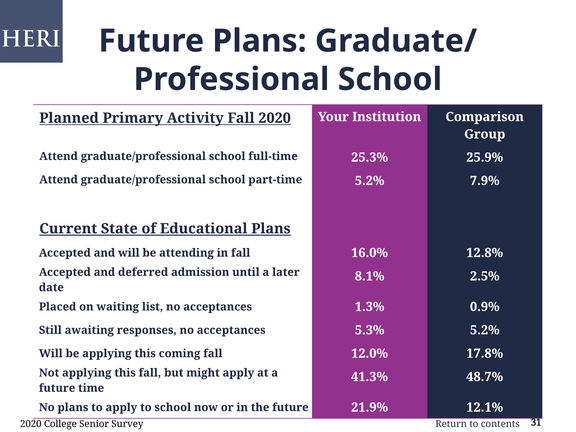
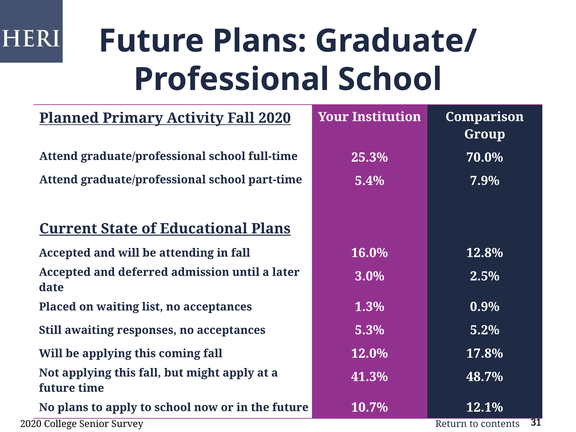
25.9%: 25.9% -> 70.0%
part-time 5.2%: 5.2% -> 5.4%
8.1%: 8.1% -> 3.0%
21.9%: 21.9% -> 10.7%
